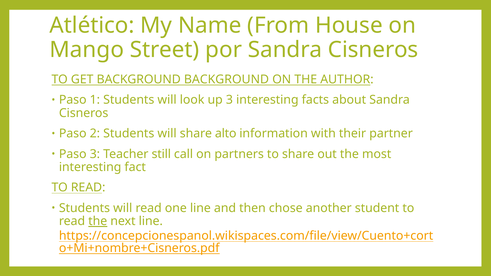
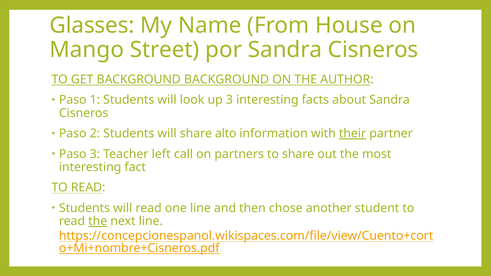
Atlético: Atlético -> Glasses
their underline: none -> present
still: still -> left
